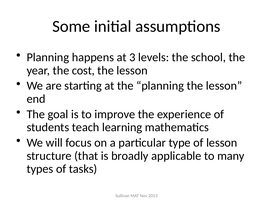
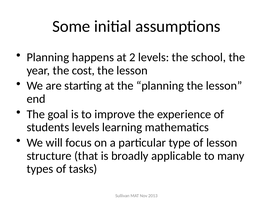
3: 3 -> 2
students teach: teach -> levels
